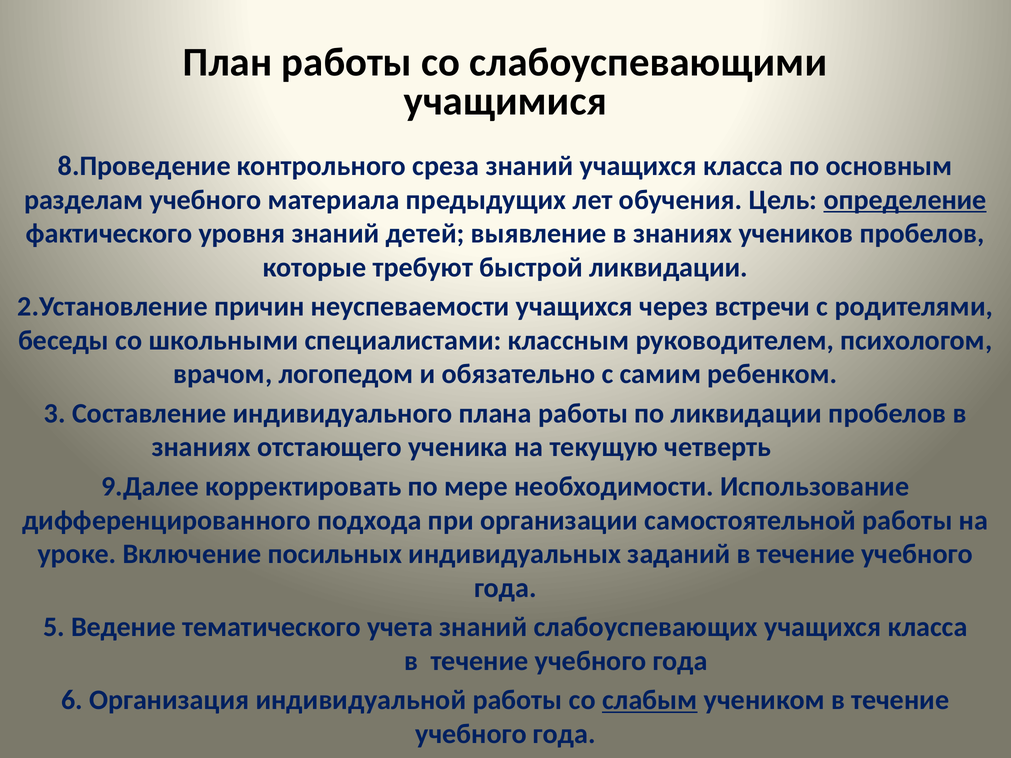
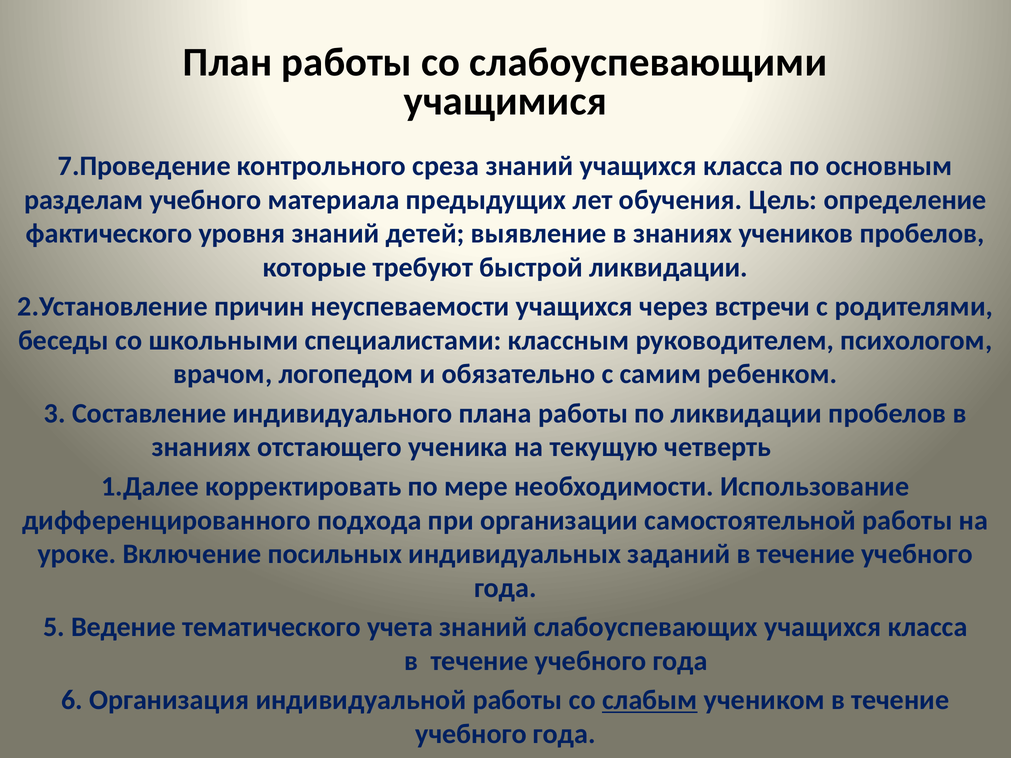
8.Проведение: 8.Проведение -> 7.Проведение
определение underline: present -> none
9.Далее: 9.Далее -> 1.Далее
